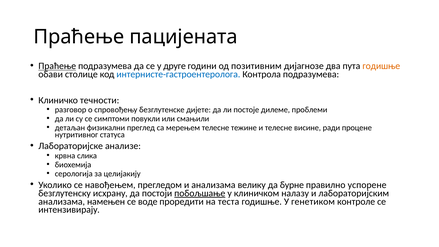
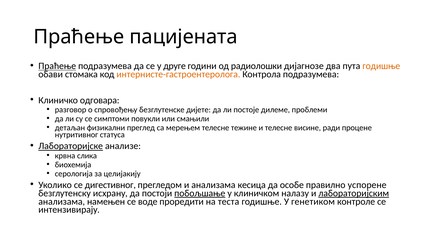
позитивним: позитивним -> радиолошки
столице: столице -> стомака
интернисте-гастроентеролога colour: blue -> orange
течности: течности -> одговара
Лабораторијске underline: none -> present
навођењем: навођењем -> дигестивног
велику: велику -> кесица
бурне: бурне -> особе
лабораторијским underline: none -> present
